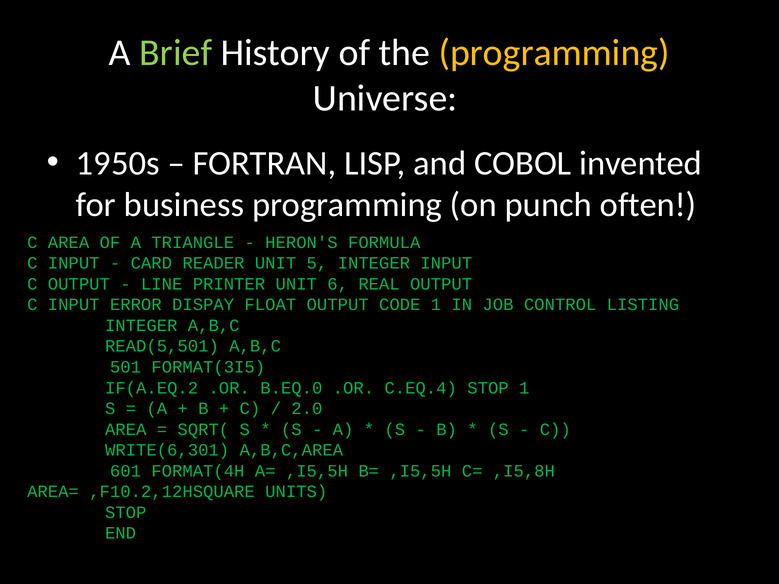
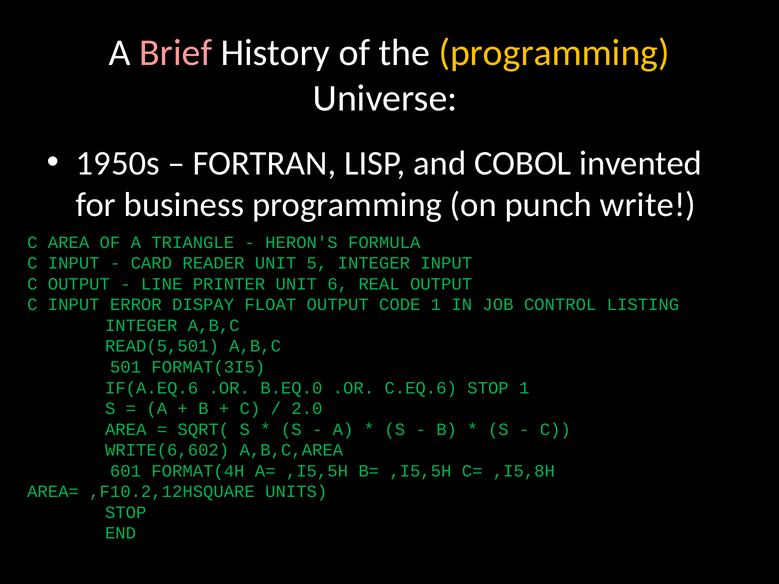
Brief colour: light green -> pink
often: often -> write
IF(A.EQ.2: IF(A.EQ.2 -> IF(A.EQ.6
C.EQ.4: C.EQ.4 -> C.EQ.6
WRITE(6,301: WRITE(6,301 -> WRITE(6,602
